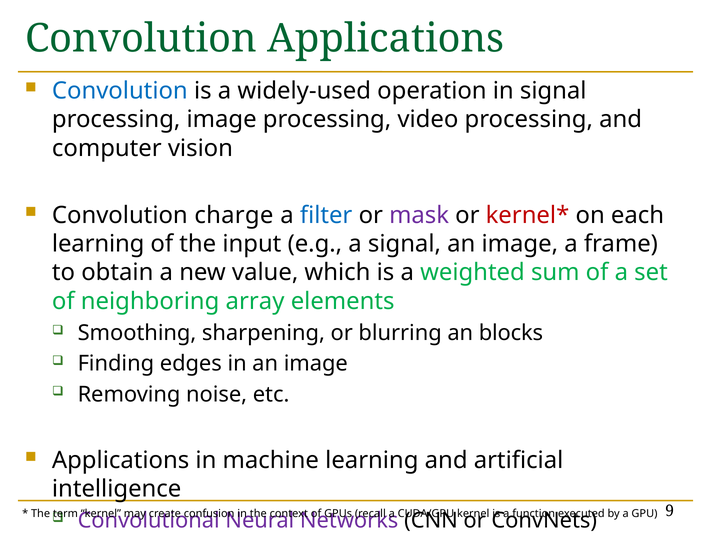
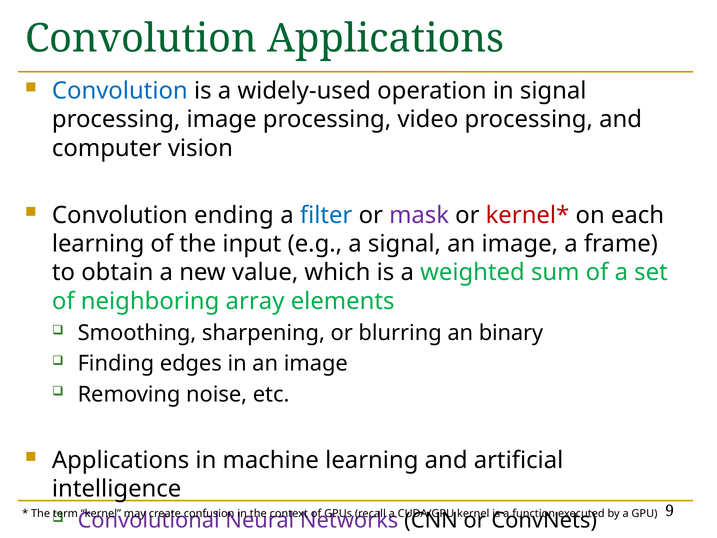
charge: charge -> ending
blocks: blocks -> binary
